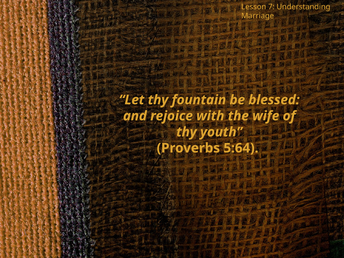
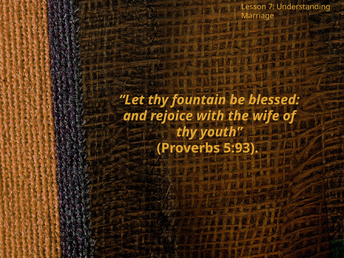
5:64: 5:64 -> 5:93
